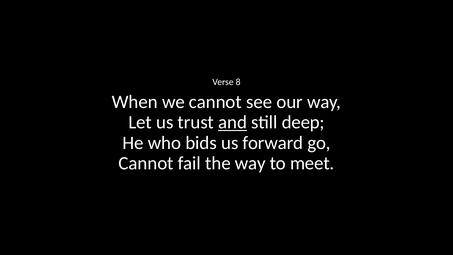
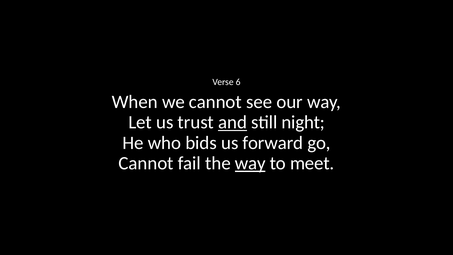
8: 8 -> 6
deep: deep -> night
way at (250, 163) underline: none -> present
